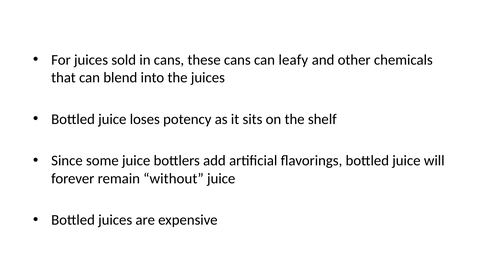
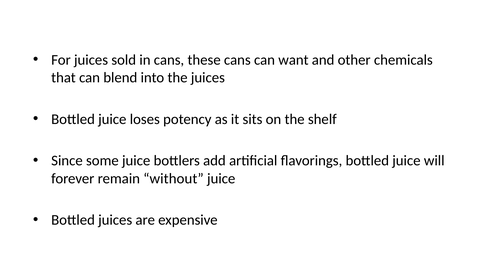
leafy: leafy -> want
